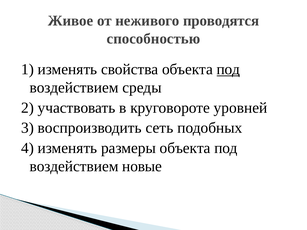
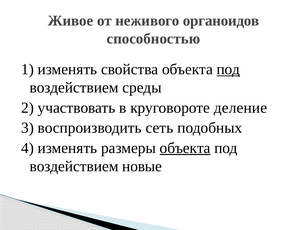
проводятся: проводятся -> органоидов
уровней: уровней -> деление
объекта at (185, 148) underline: none -> present
